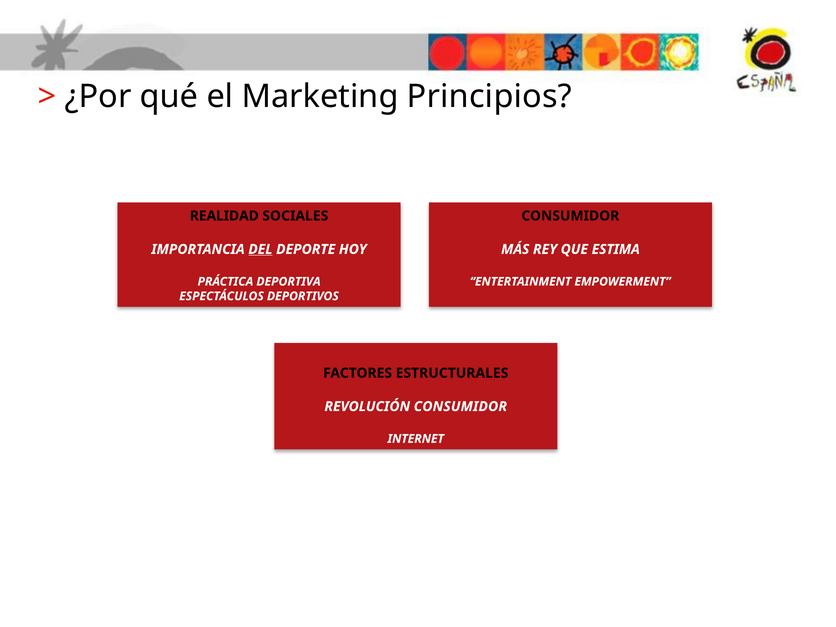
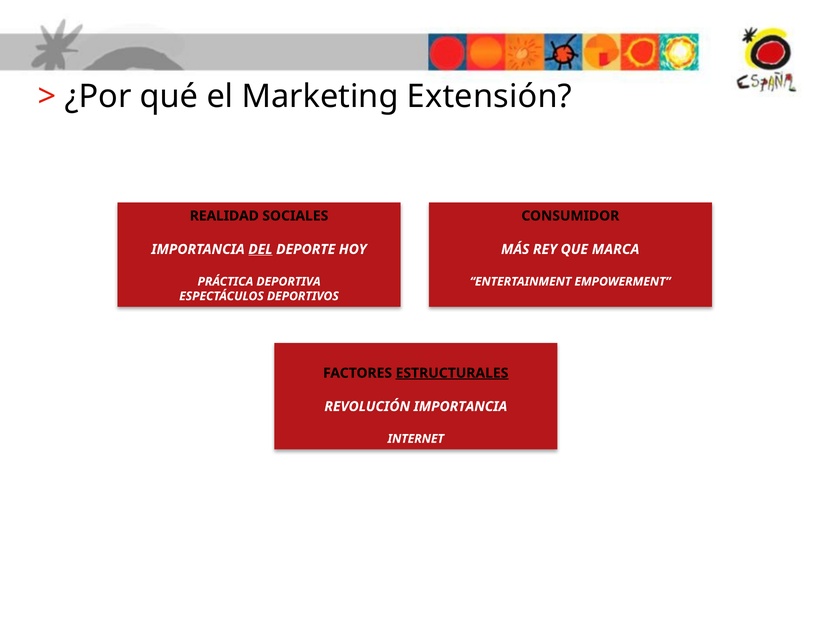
Principios: Principios -> Extensión
ESTIMA: ESTIMA -> MARCA
ESTRUCTURALES underline: none -> present
REVOLUCIÓN CONSUMIDOR: CONSUMIDOR -> IMPORTANCIA
